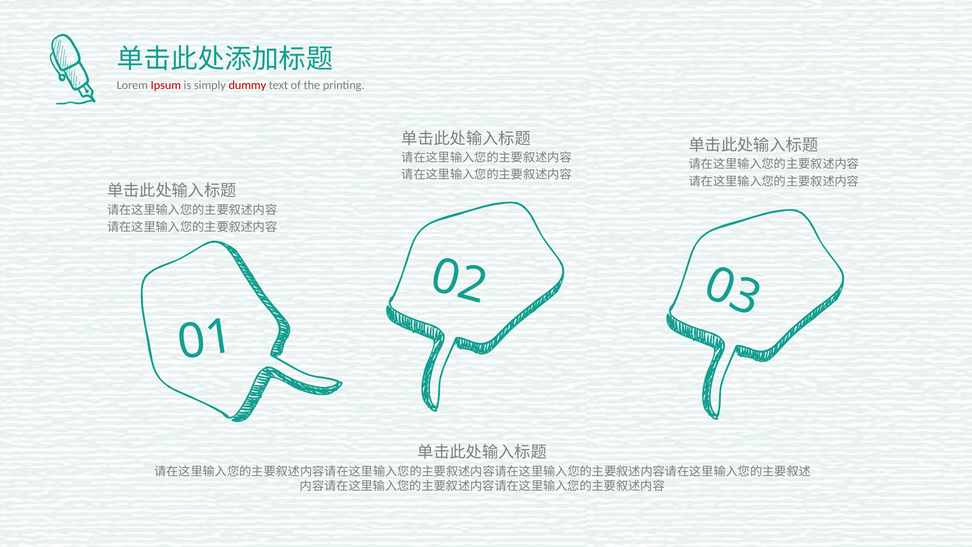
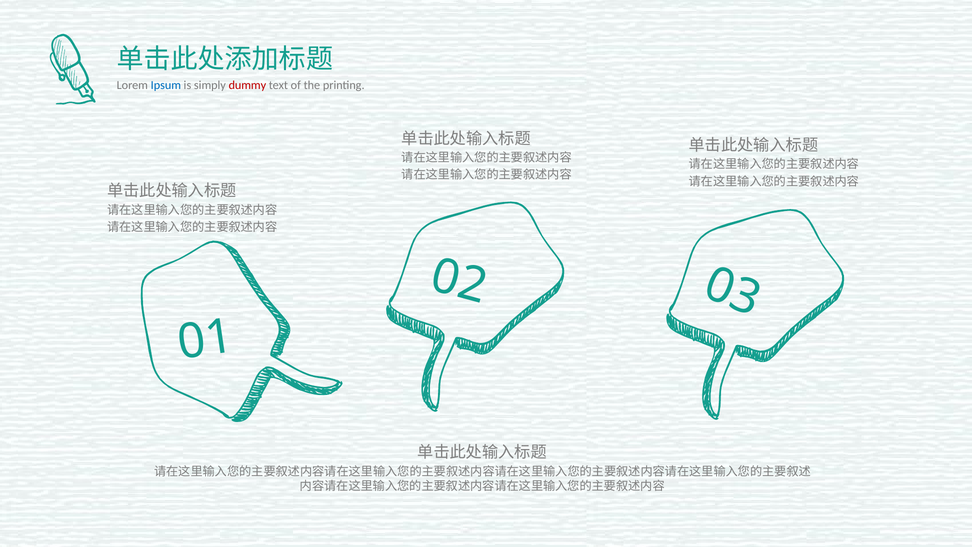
Ipsum colour: red -> blue
